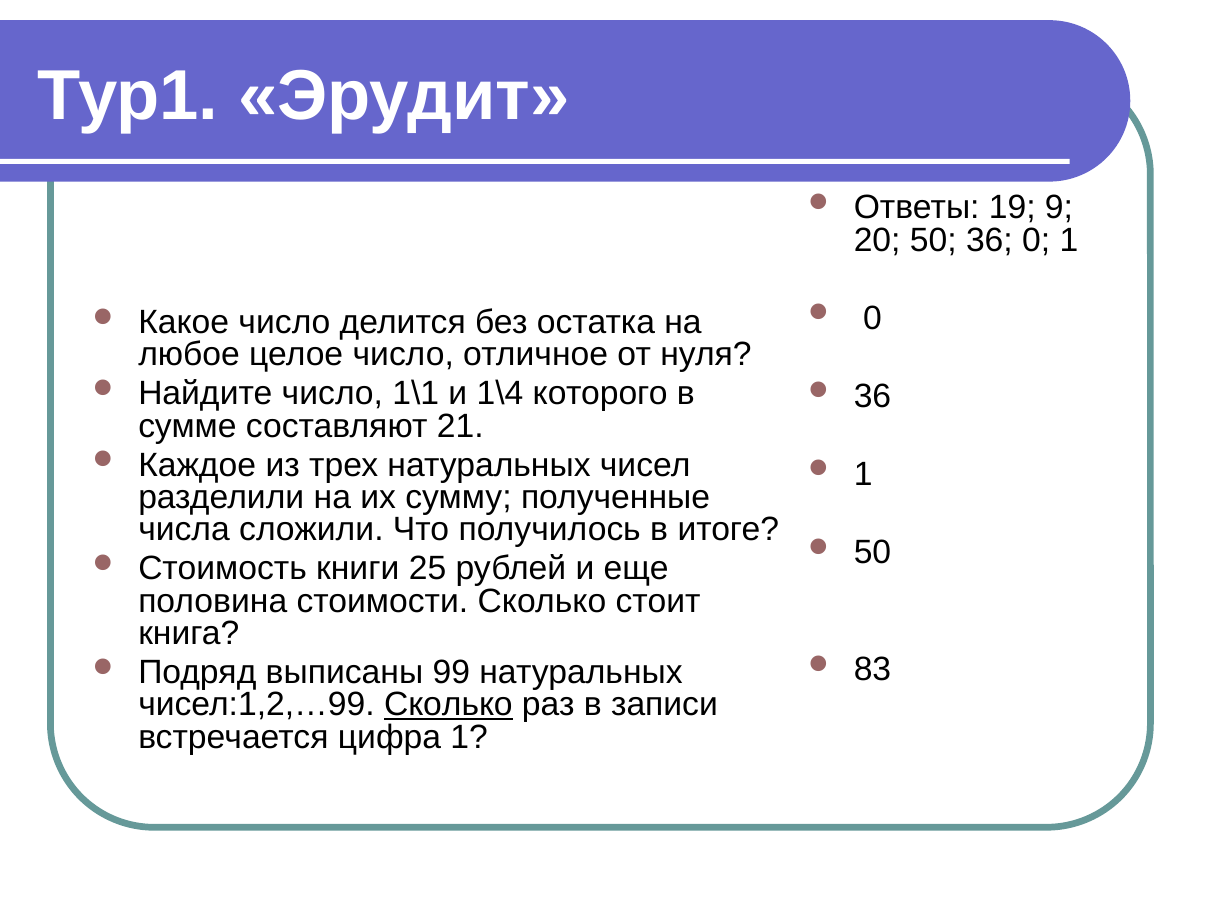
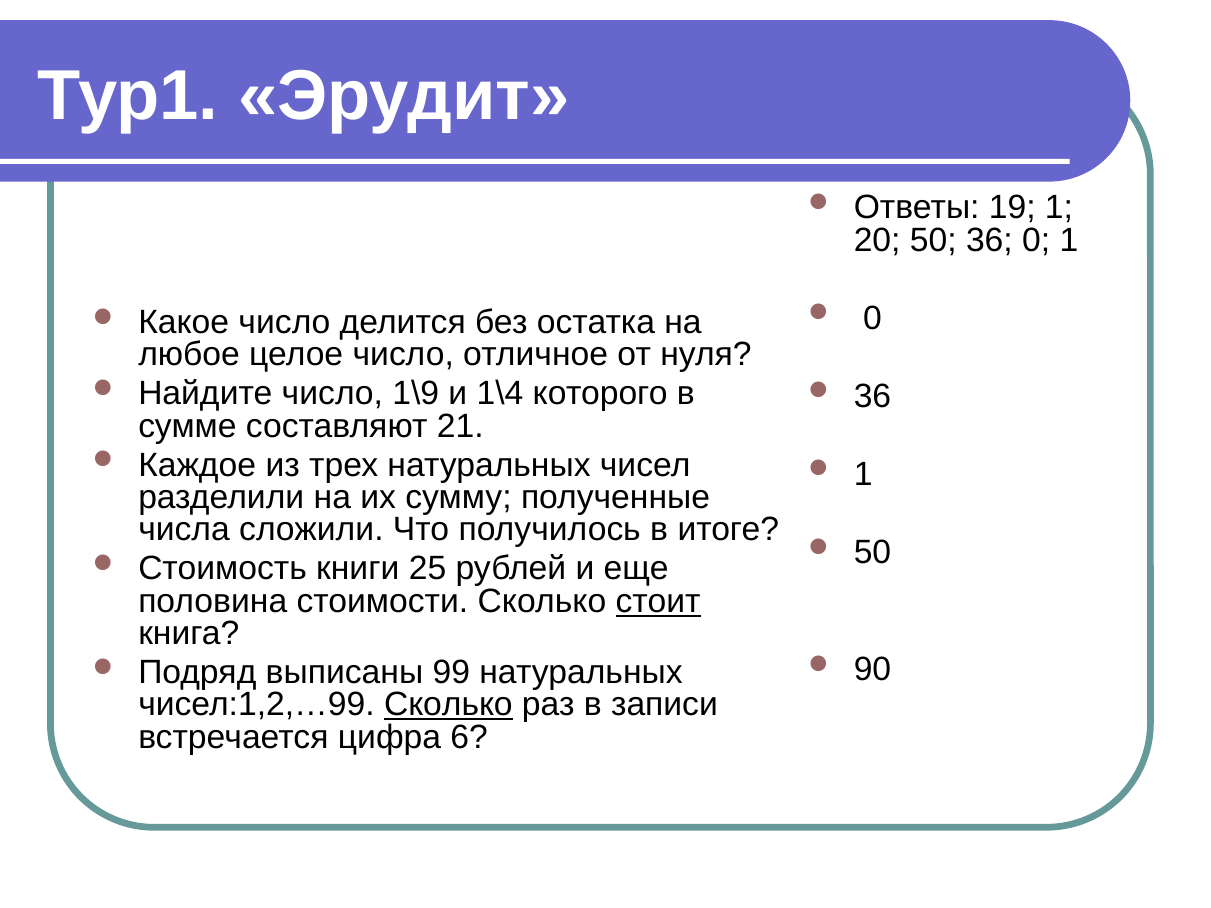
19 9: 9 -> 1
1\1: 1\1 -> 1\9
стоит underline: none -> present
83: 83 -> 90
цифра 1: 1 -> 6
